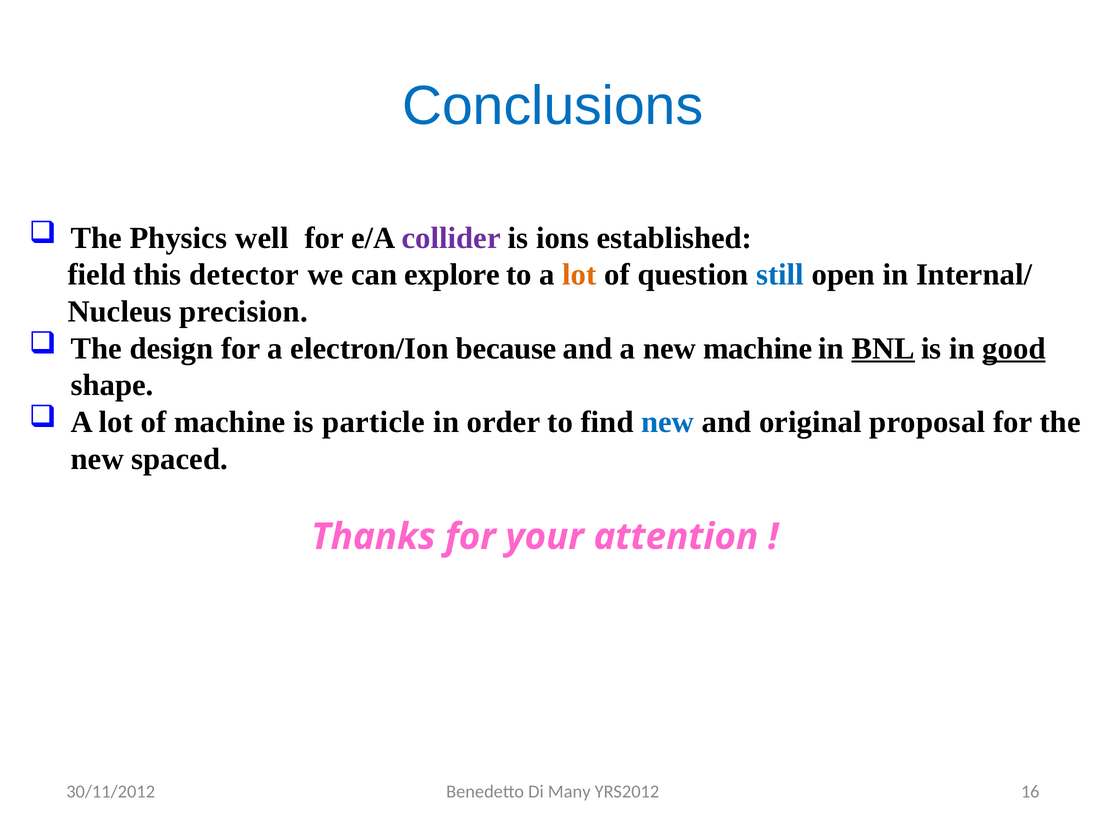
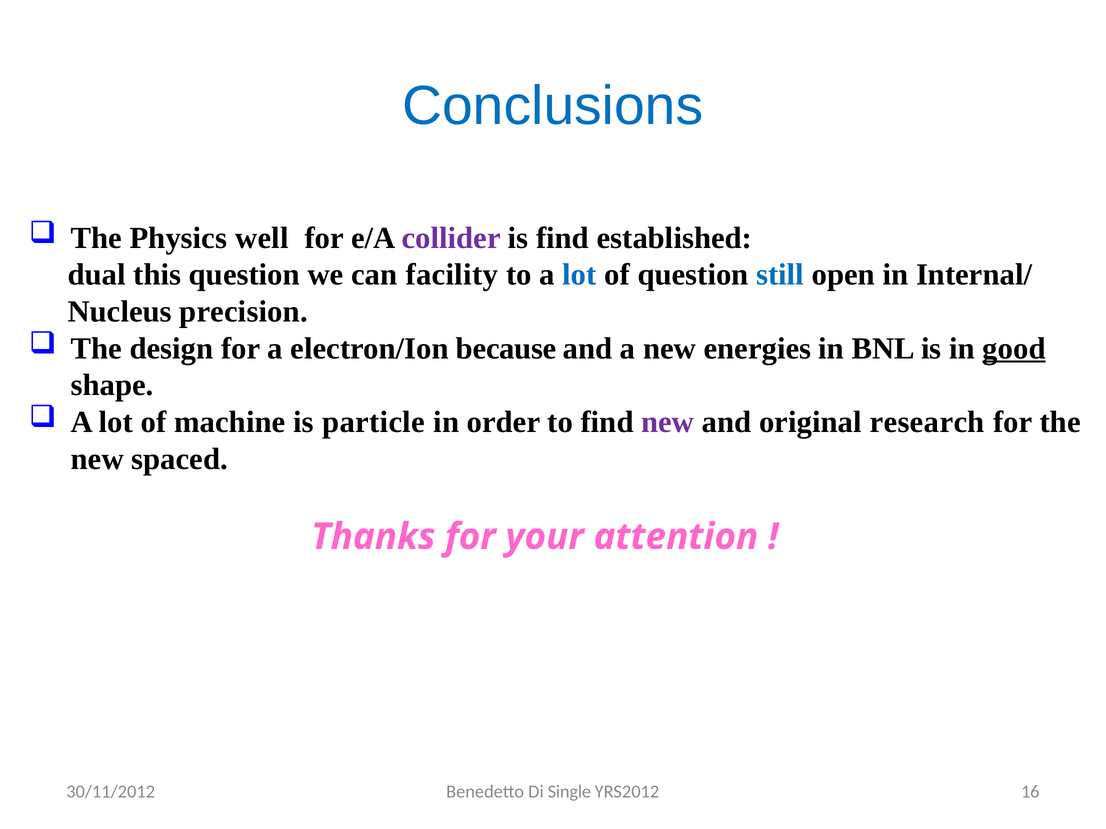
is ions: ions -> find
field: field -> dual
this detector: detector -> question
explore: explore -> facility
lot at (580, 275) colour: orange -> blue
new machine: machine -> energies
BNL underline: present -> none
new at (668, 422) colour: blue -> purple
proposal: proposal -> research
Many: Many -> Single
